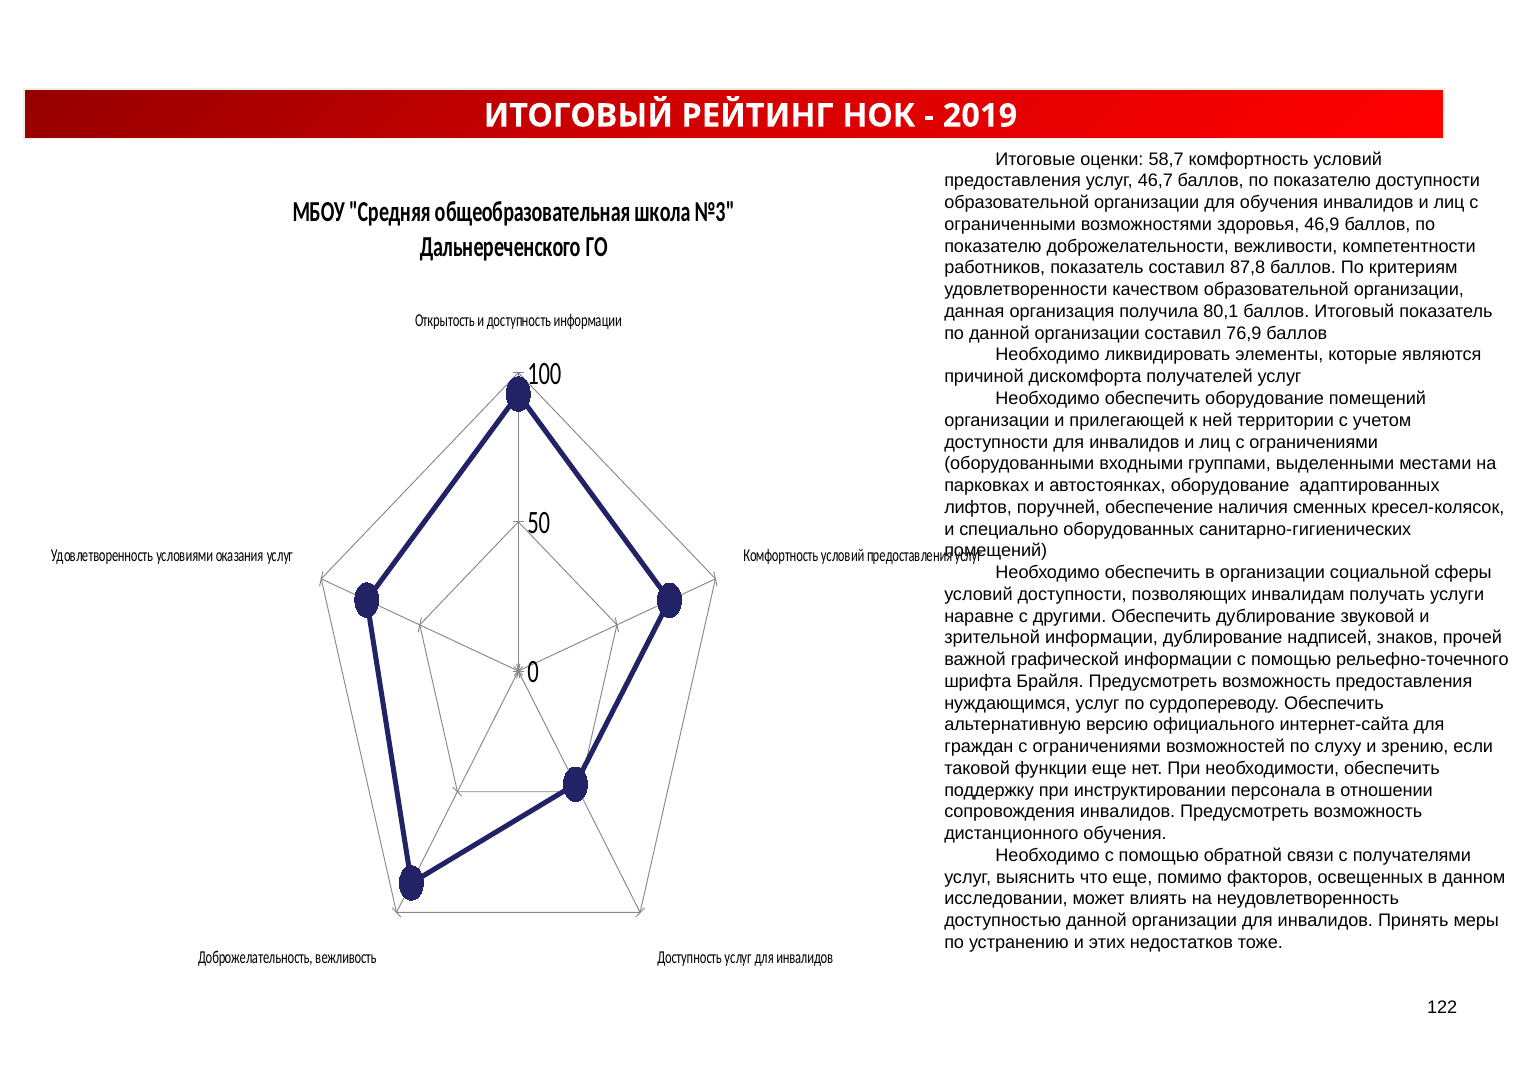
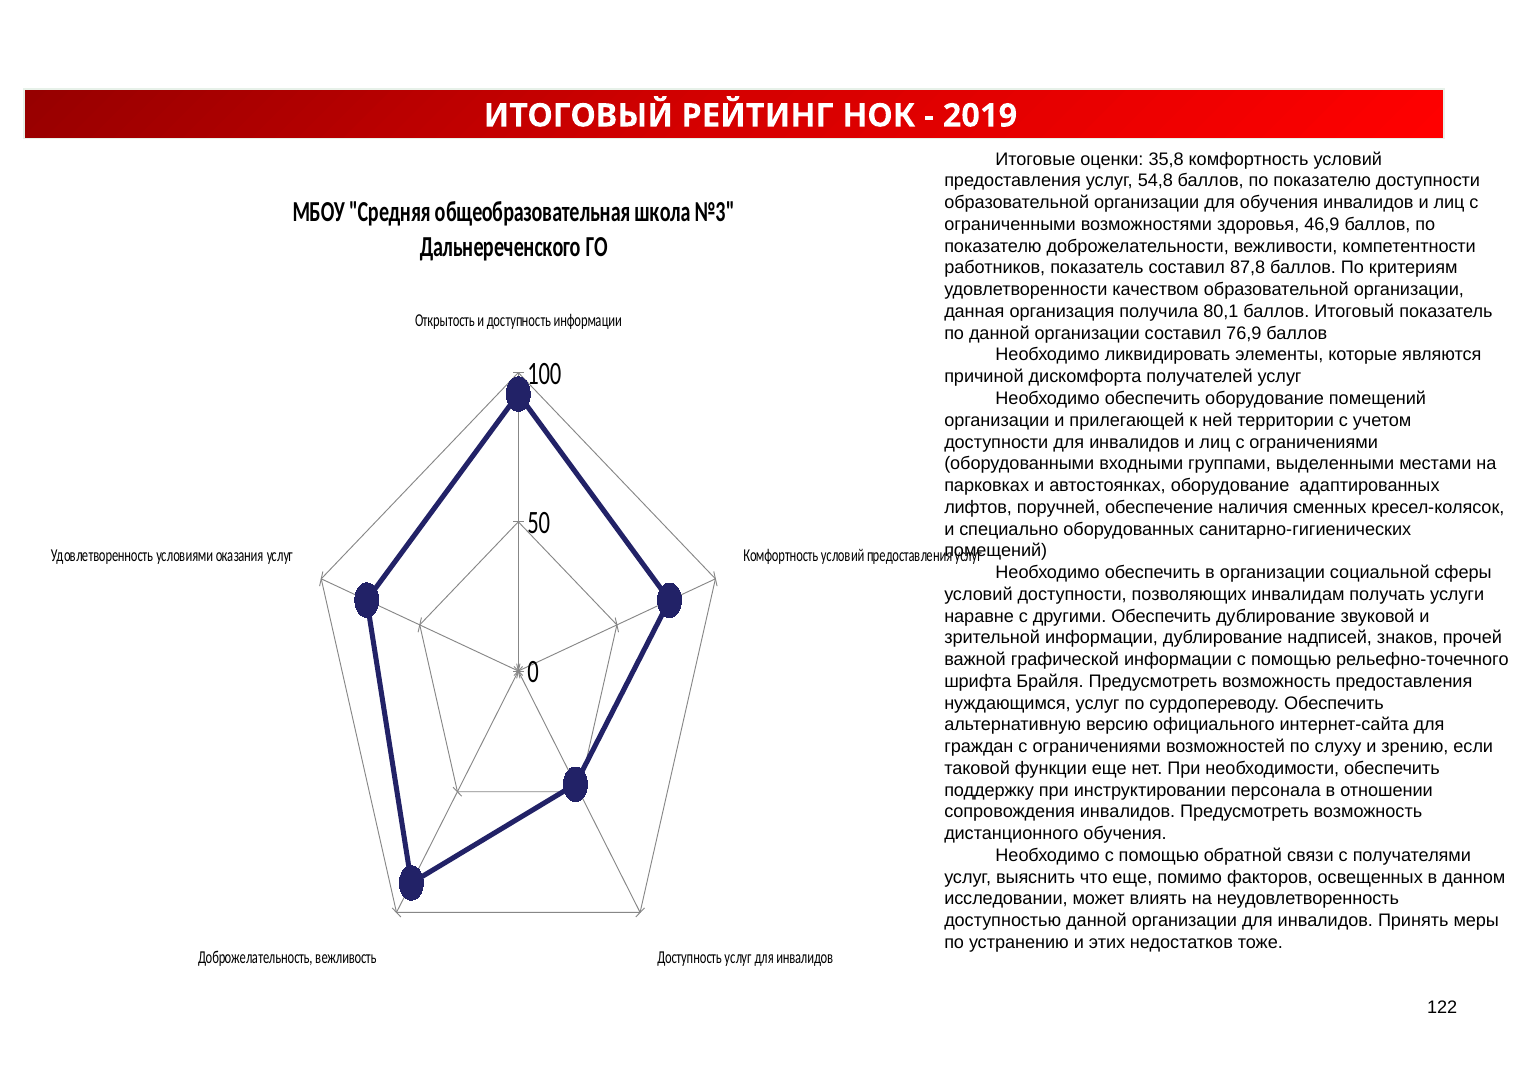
58,7: 58,7 -> 35,8
46,7: 46,7 -> 54,8
